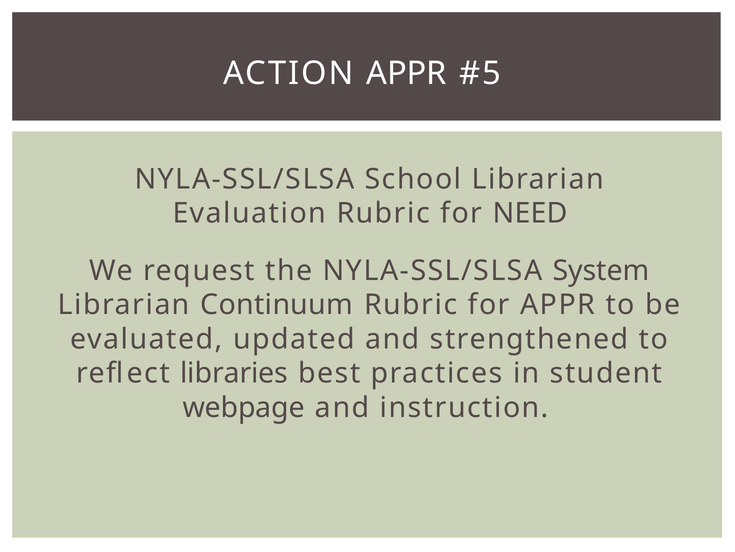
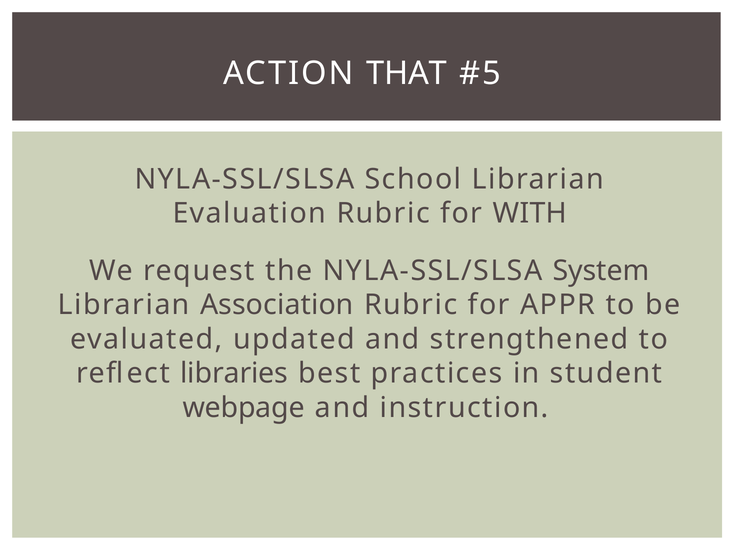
ACTION APPR: APPR -> THAT
NEED: NEED -> WITH
Continuum: Continuum -> Association
